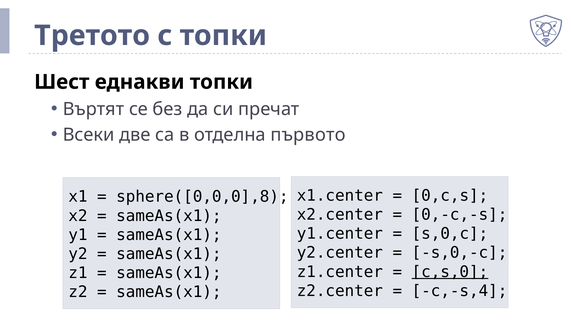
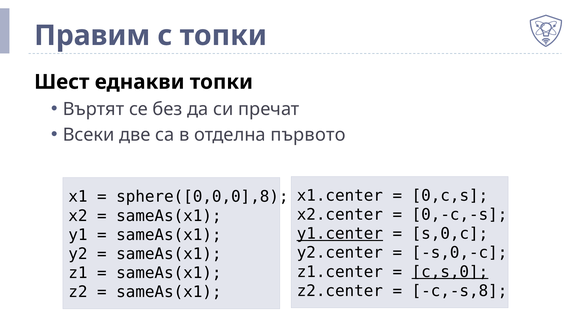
Третото: Третото -> Правим
y1.center underline: none -> present
c,-s,4: c,-s,4 -> c,-s,8
